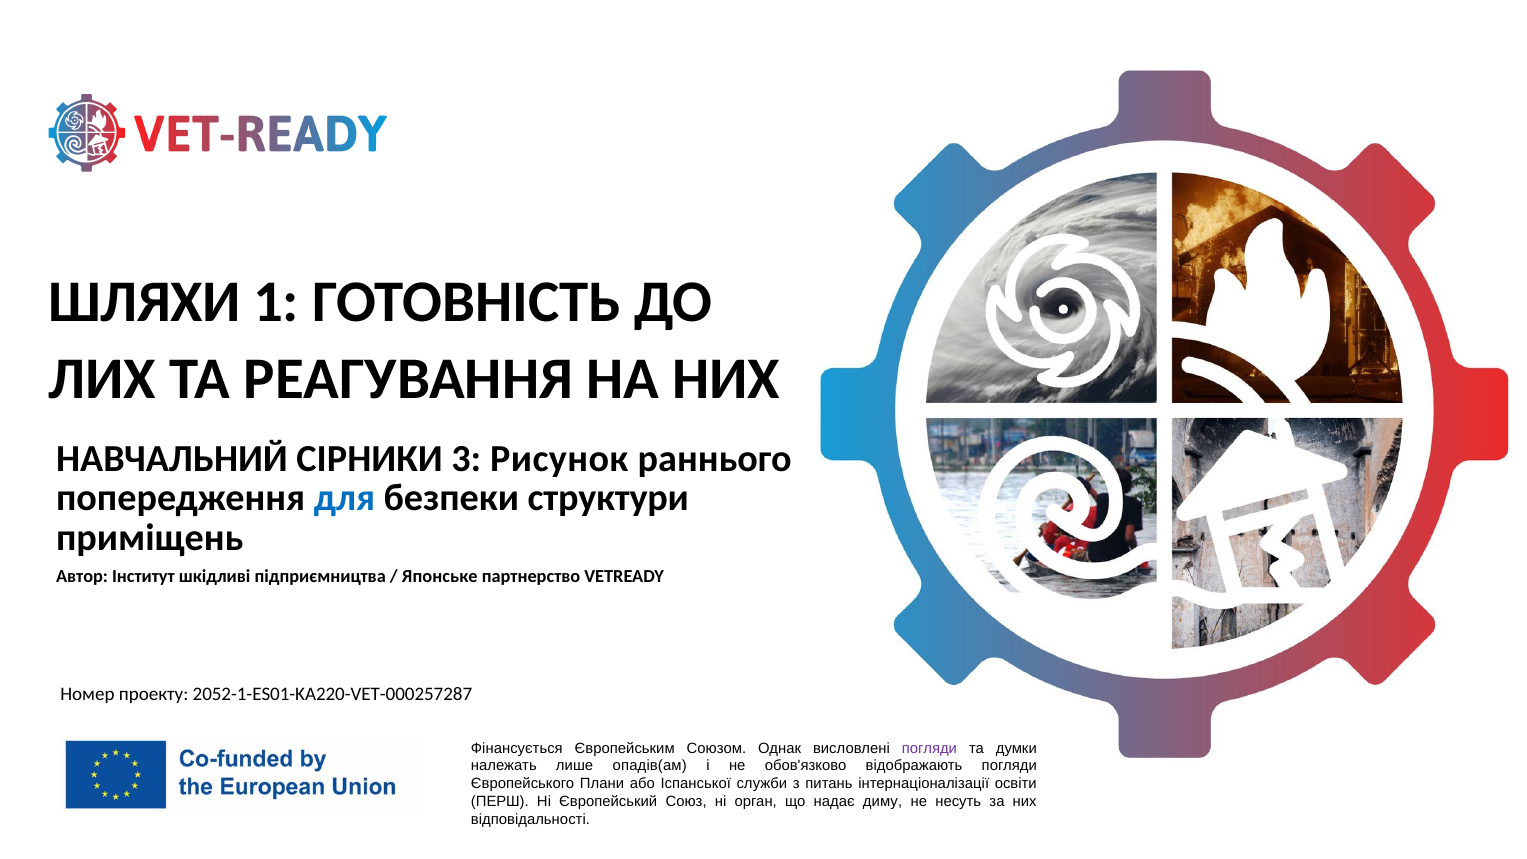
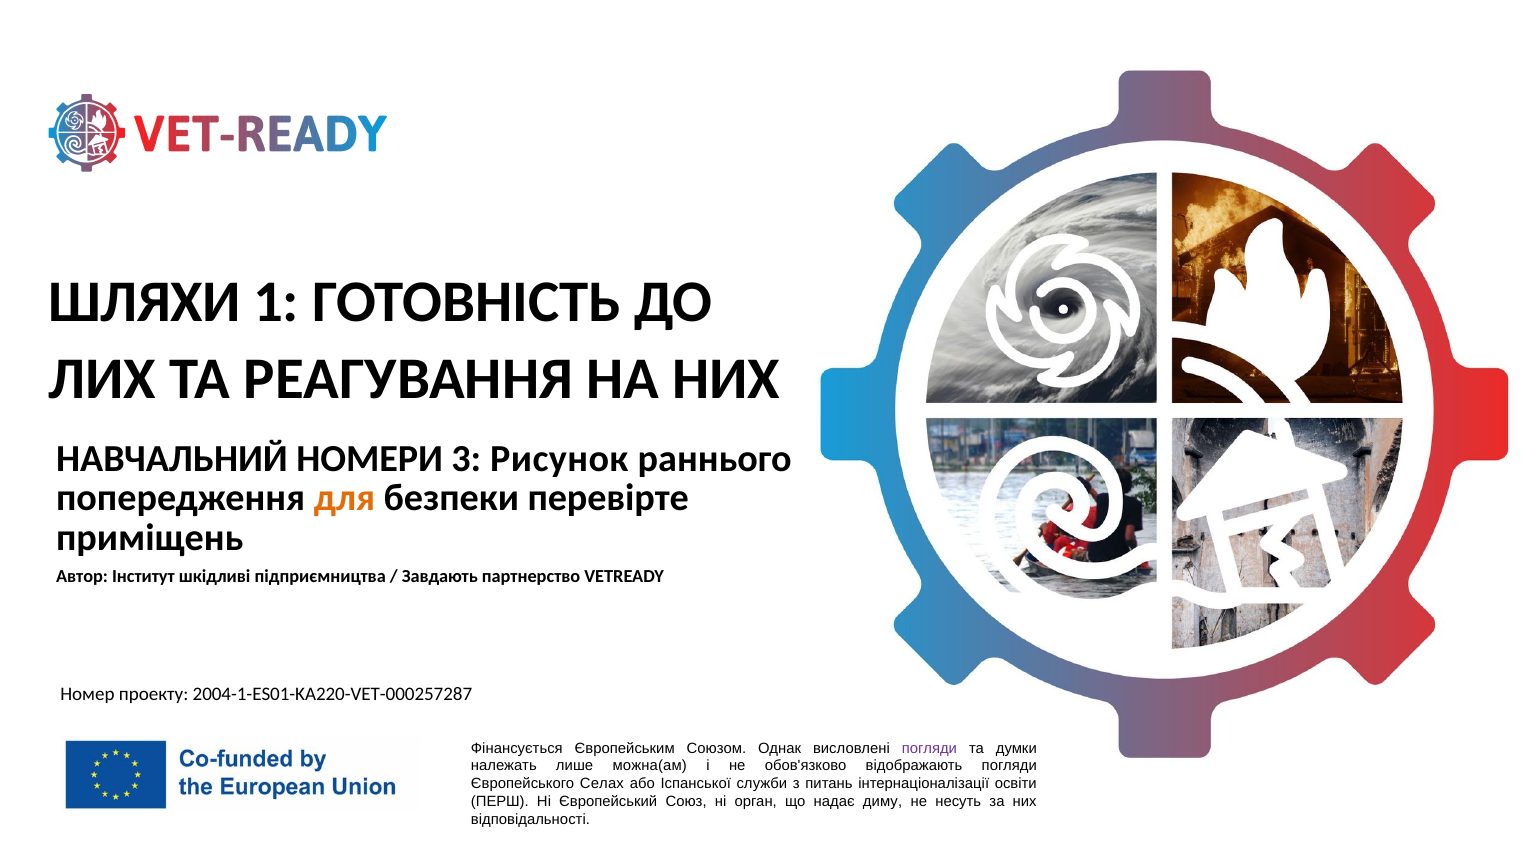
СІРНИКИ: СІРНИКИ -> НОМЕРИ
для colour: blue -> orange
структури: структури -> перевірте
Японське: Японське -> Завдають
2052-1-ES01-KA220-VET-000257287: 2052-1-ES01-KA220-VET-000257287 -> 2004-1-ES01-KA220-VET-000257287
опадів(ам: опадів(ам -> можна(ам
Плани: Плани -> Селах
